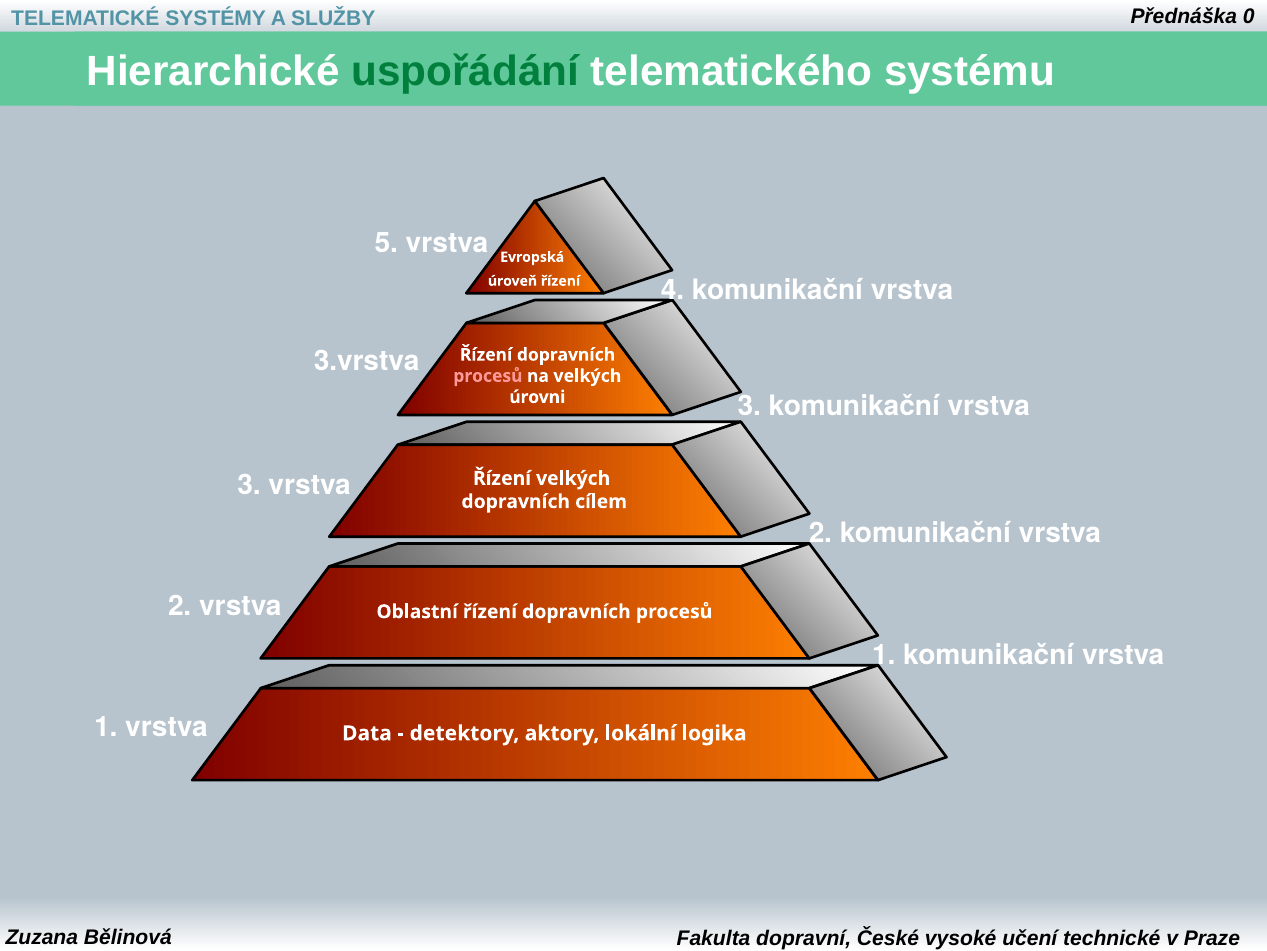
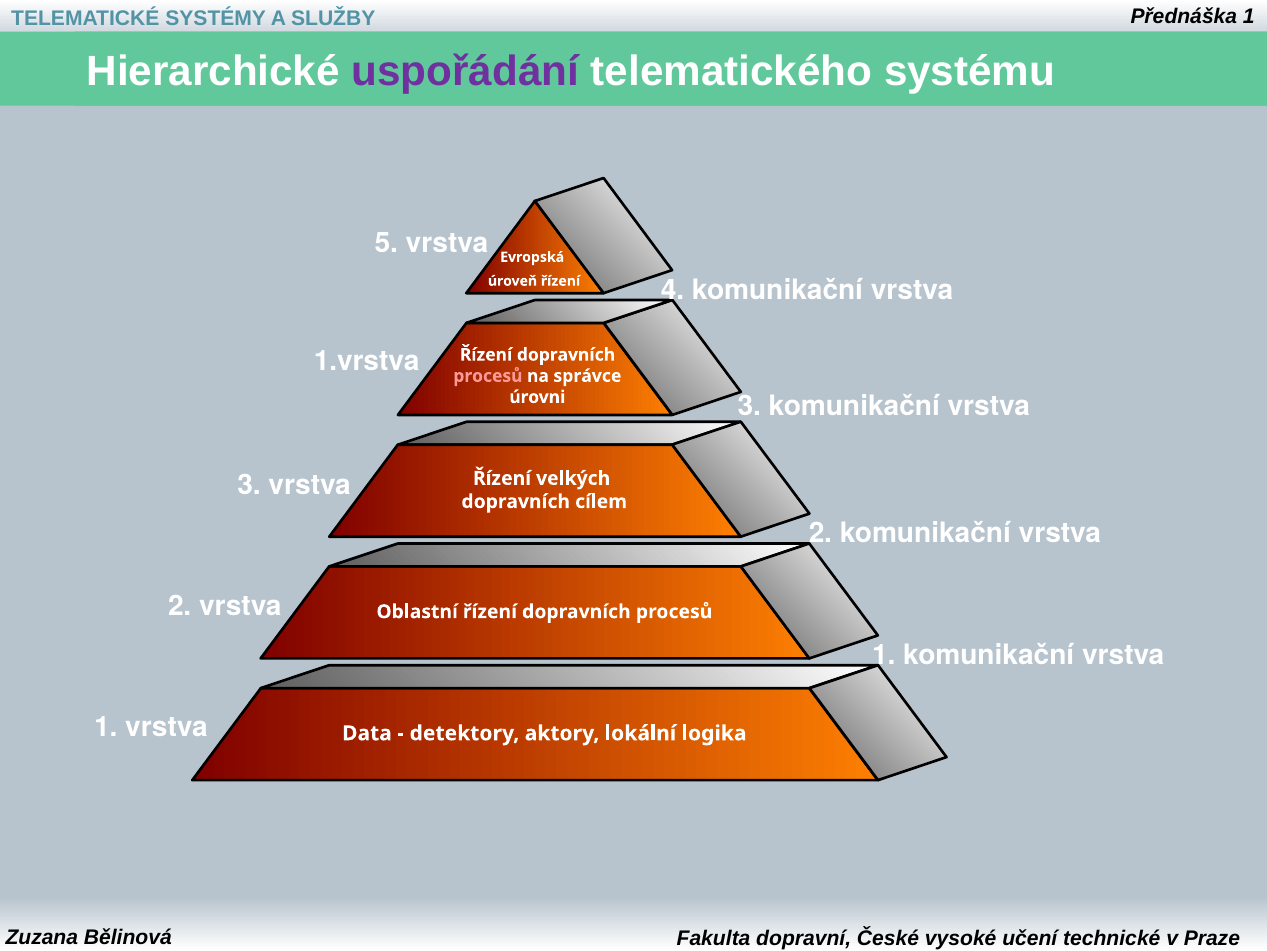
0 at (1249, 17): 0 -> 1
uspořádání colour: green -> purple
3.vrstva: 3.vrstva -> 1.vrstva
na velkých: velkých -> správce
